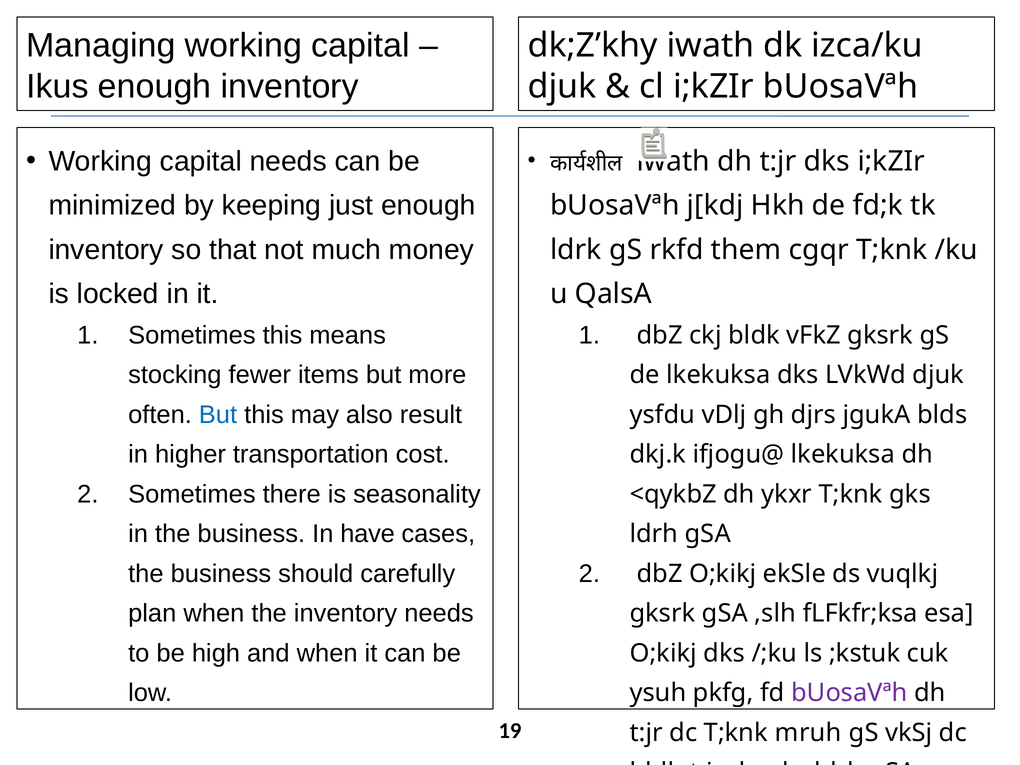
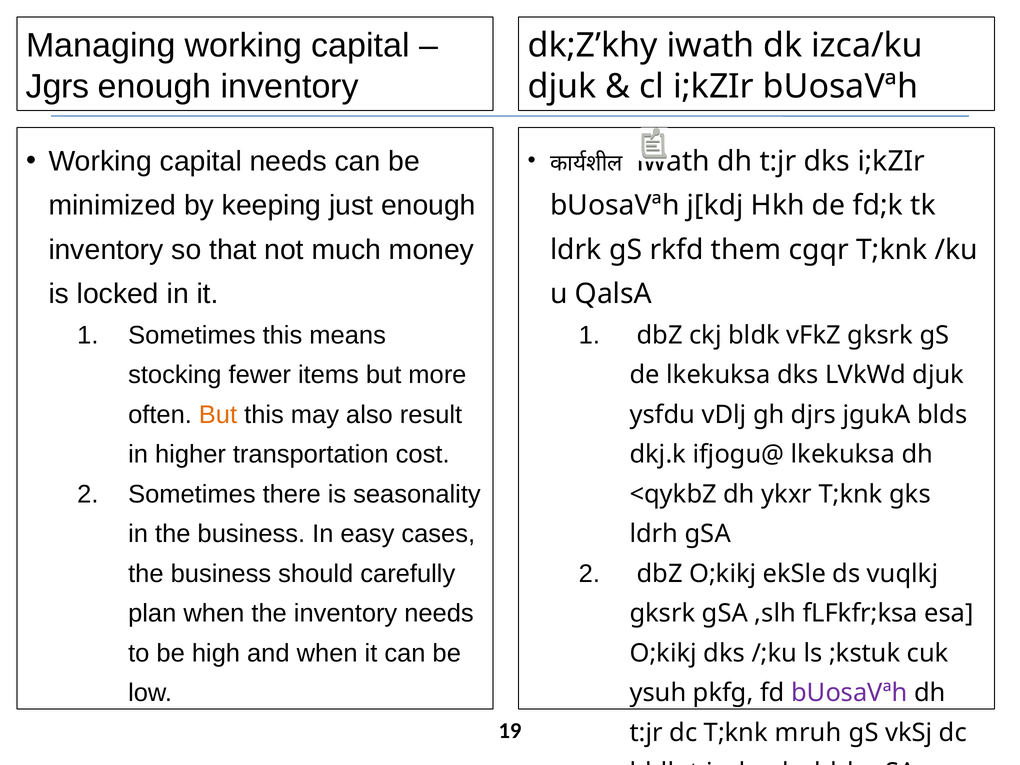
Ikus: Ikus -> Jgrs
But at (218, 415) colour: blue -> orange
have: have -> easy
